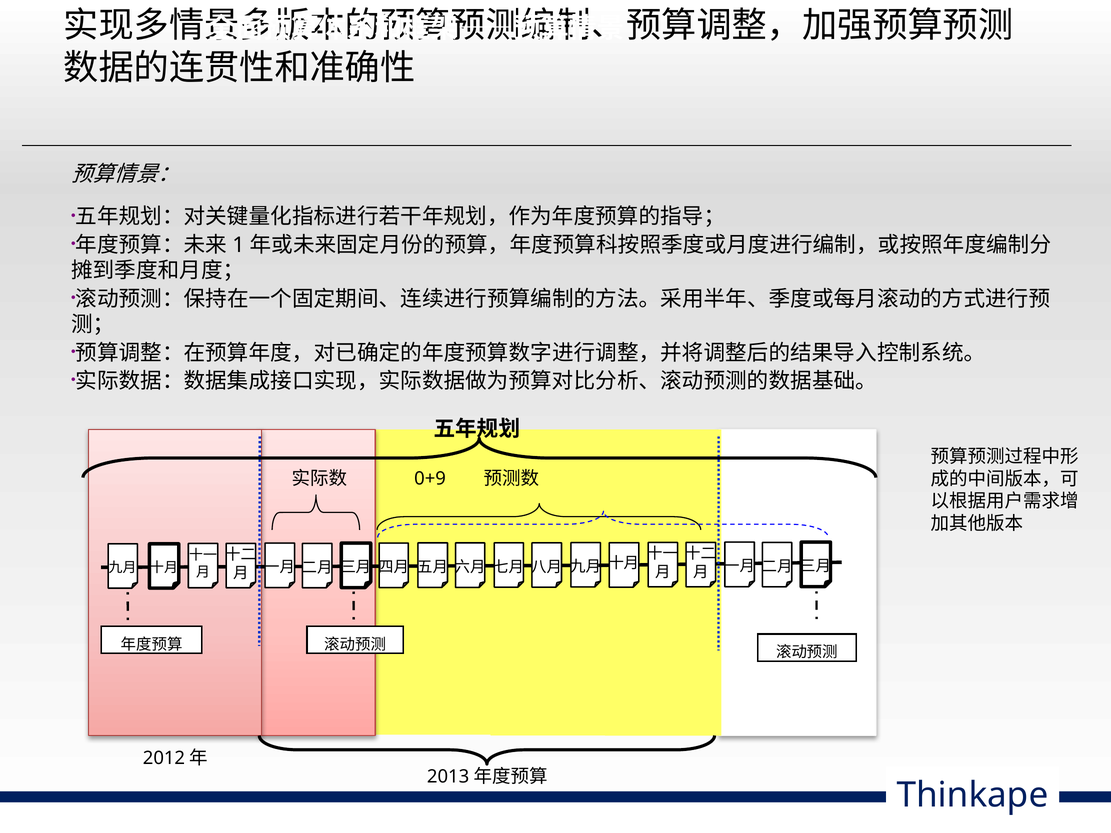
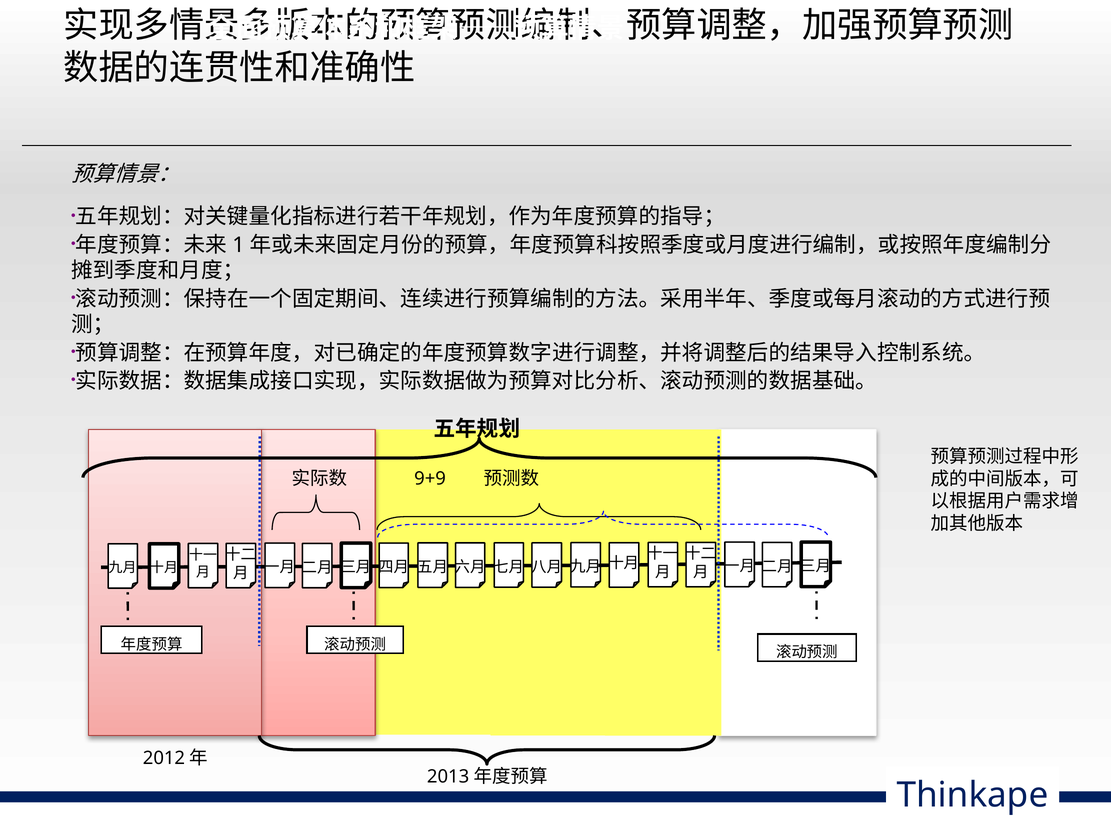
0+9: 0+9 -> 9+9
